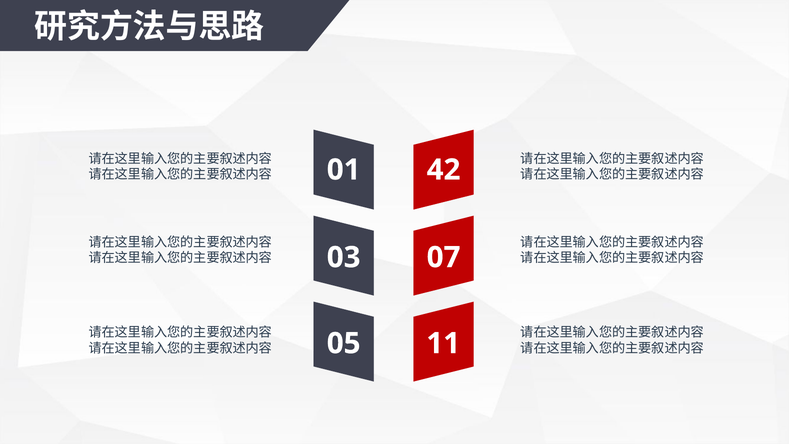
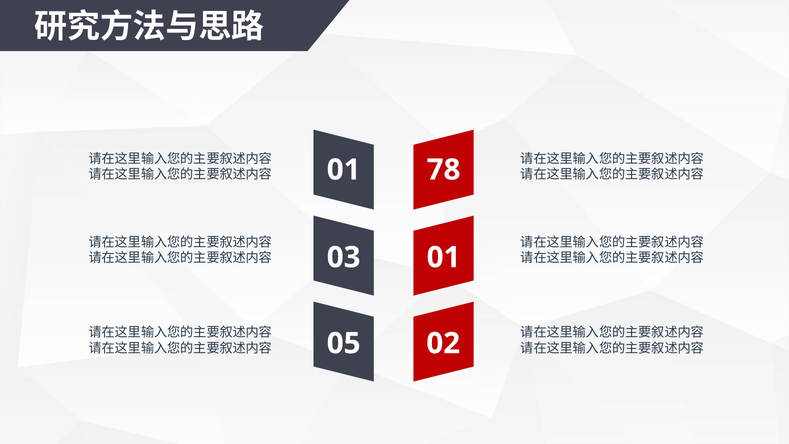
42: 42 -> 78
03 07: 07 -> 01
11: 11 -> 02
